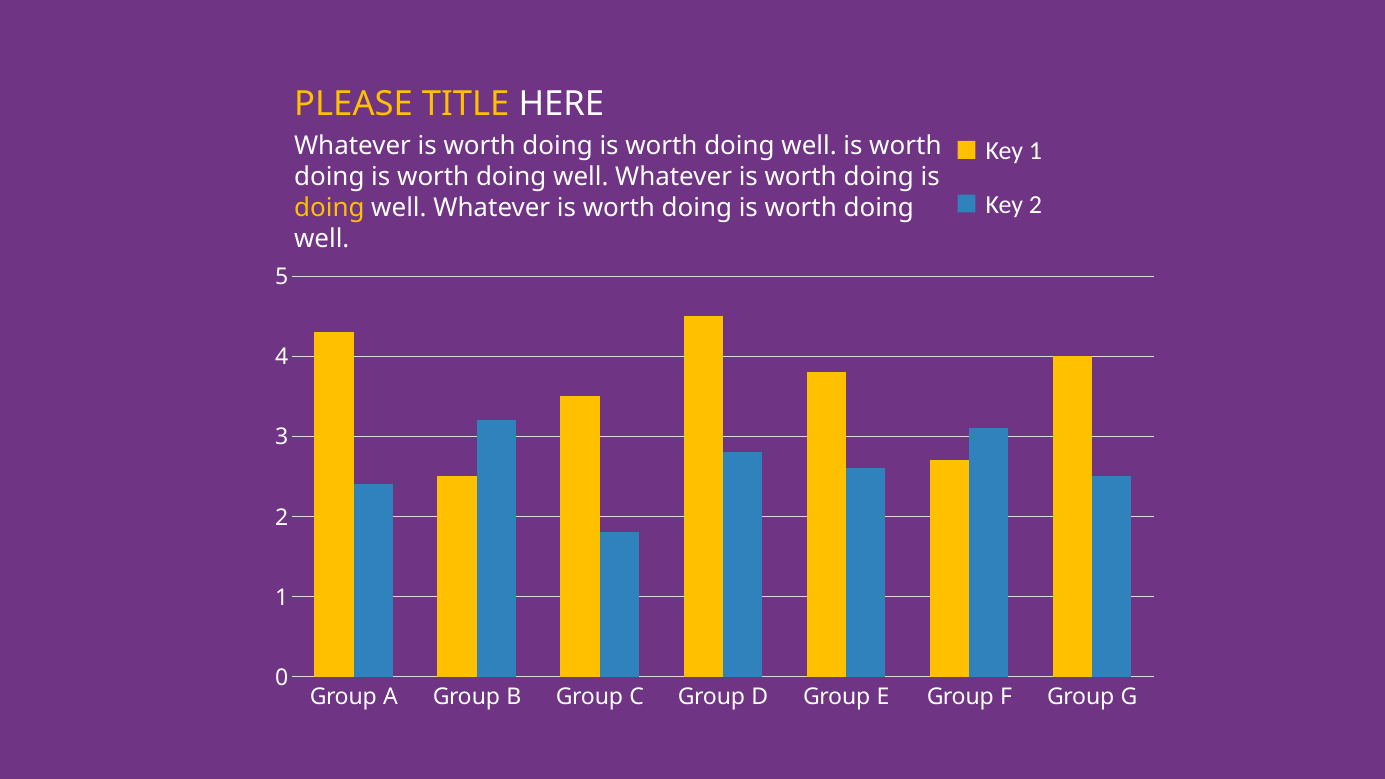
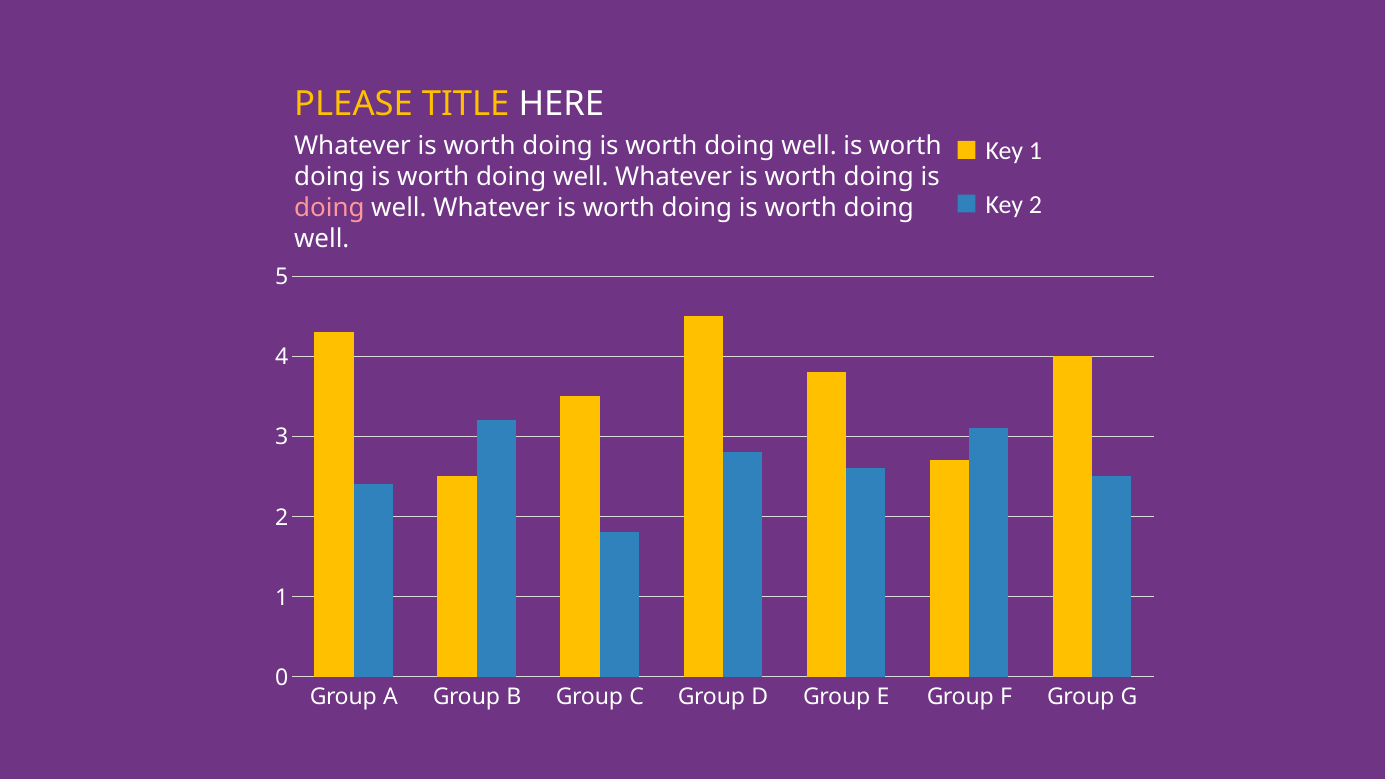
doing at (329, 208) colour: yellow -> pink
